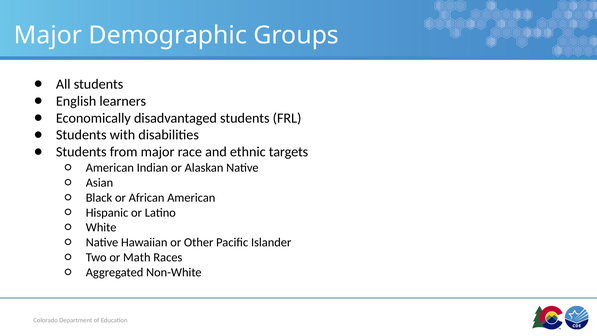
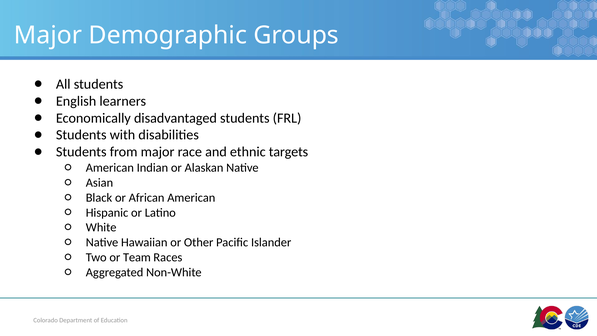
Math: Math -> Team
